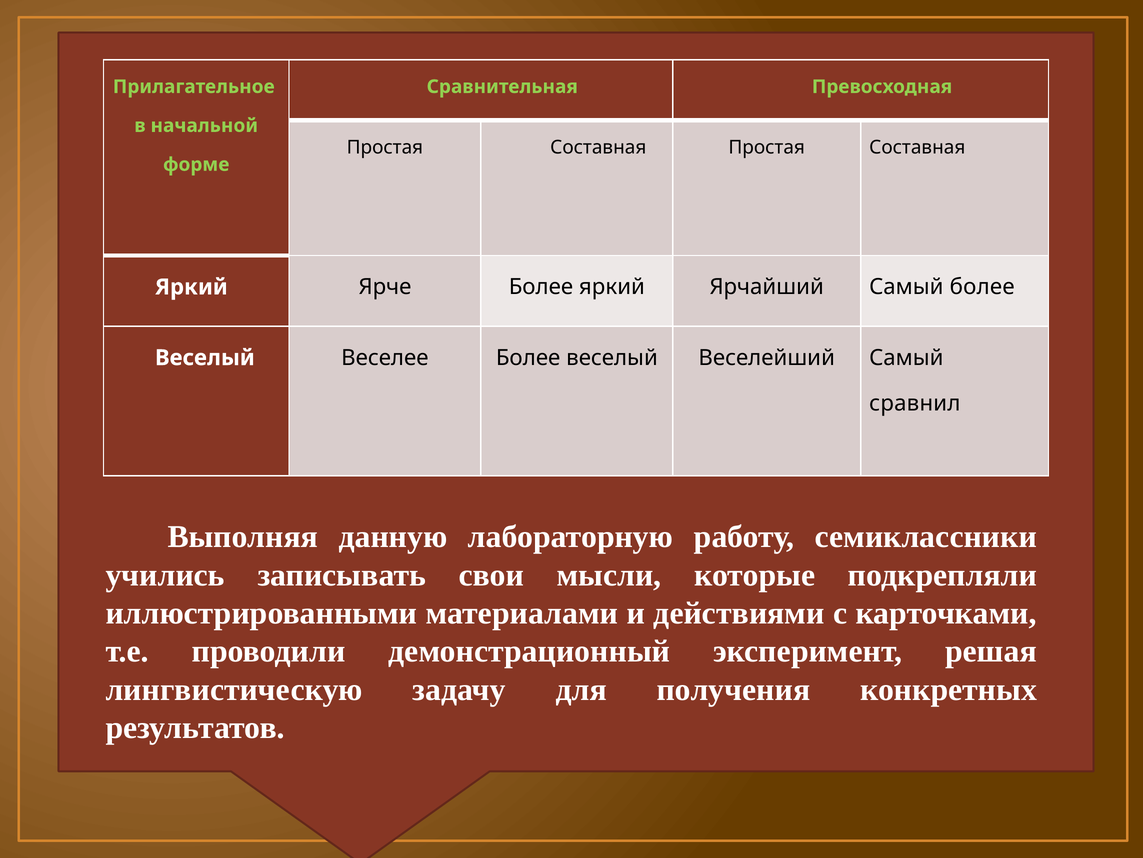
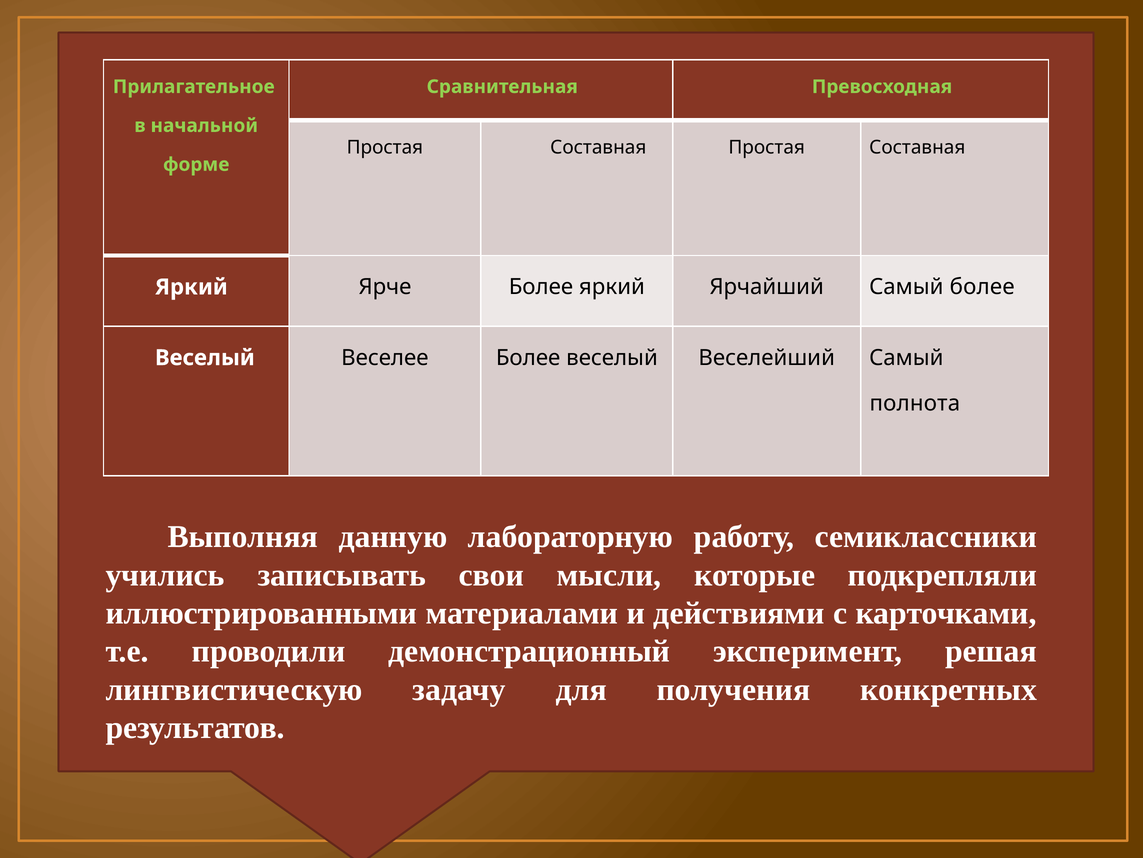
сравнил: сравнил -> полнота
